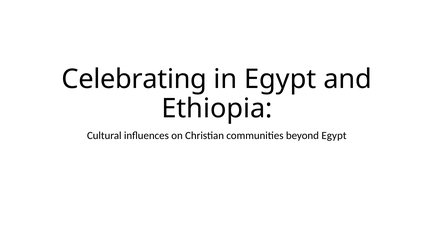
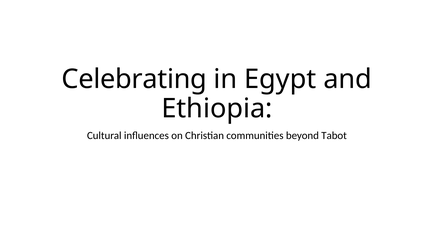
beyond Egypt: Egypt -> Tabot
